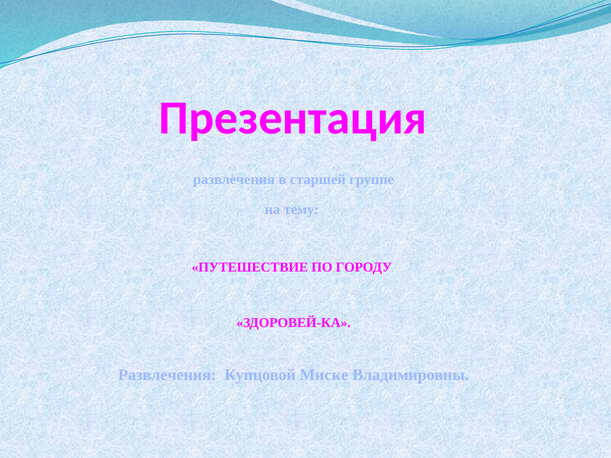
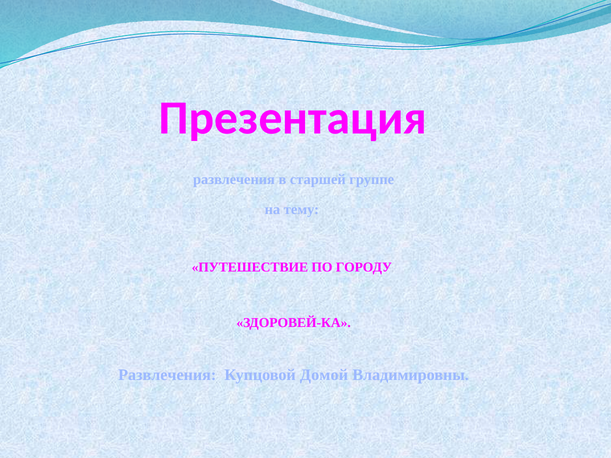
Миске: Миске -> Домой
